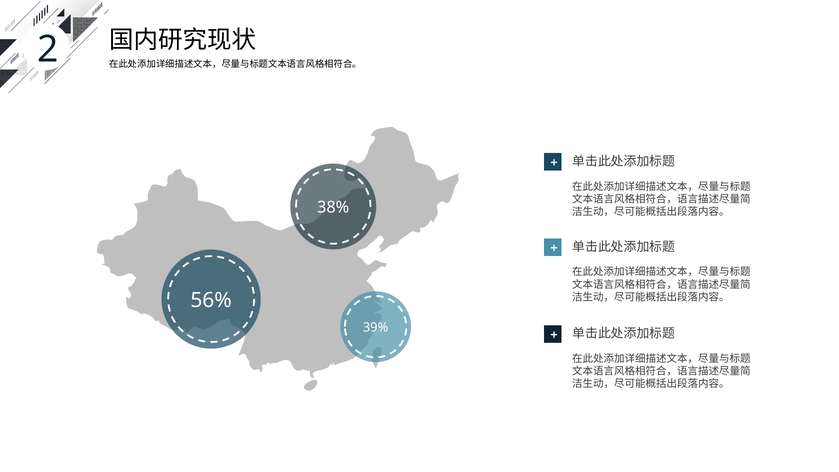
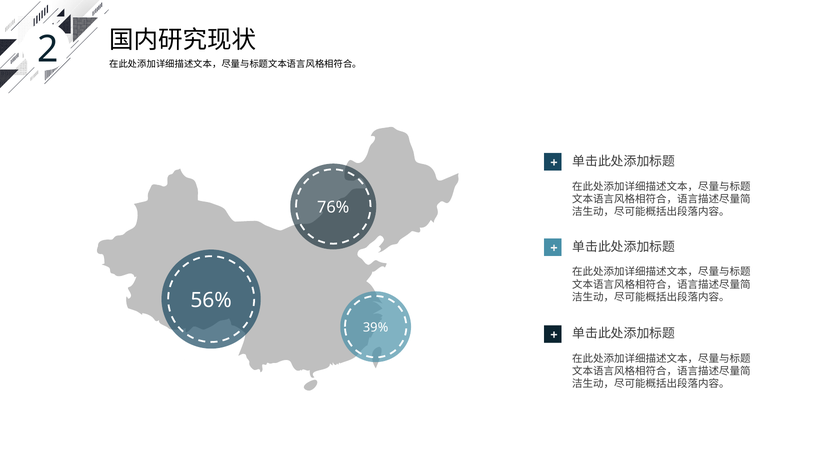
38%: 38% -> 76%
